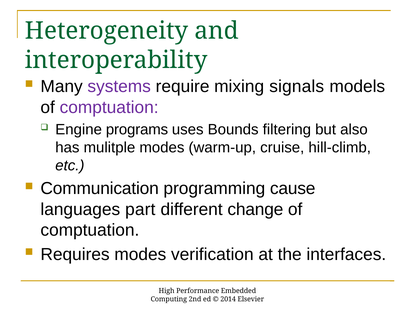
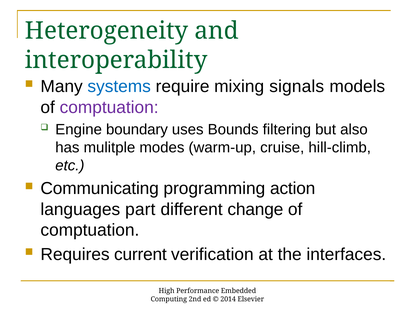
systems colour: purple -> blue
programs: programs -> boundary
Communication: Communication -> Communicating
cause: cause -> action
Requires modes: modes -> current
